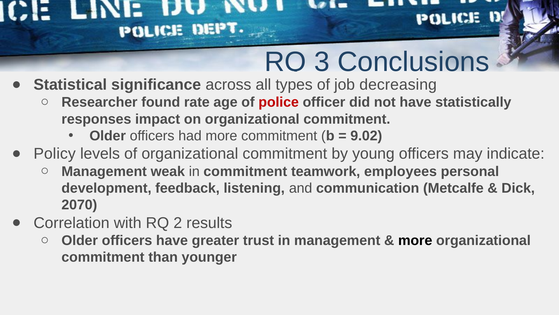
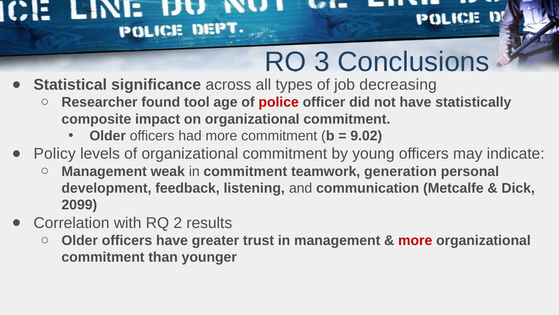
rate: rate -> tool
responses: responses -> composite
employees: employees -> generation
2070: 2070 -> 2099
more at (415, 240) colour: black -> red
